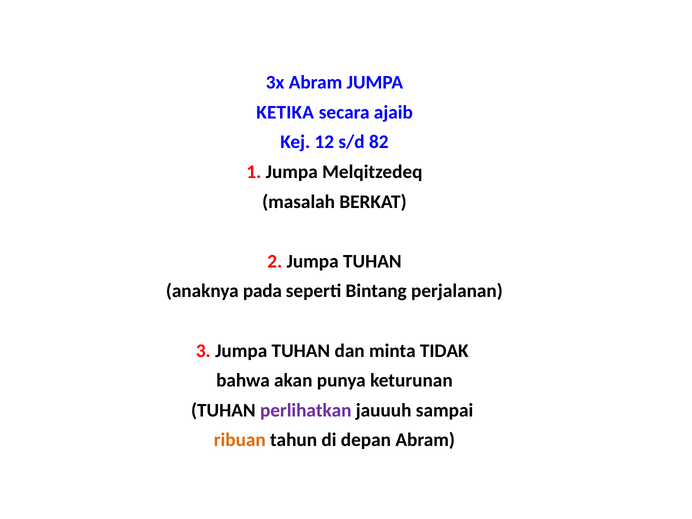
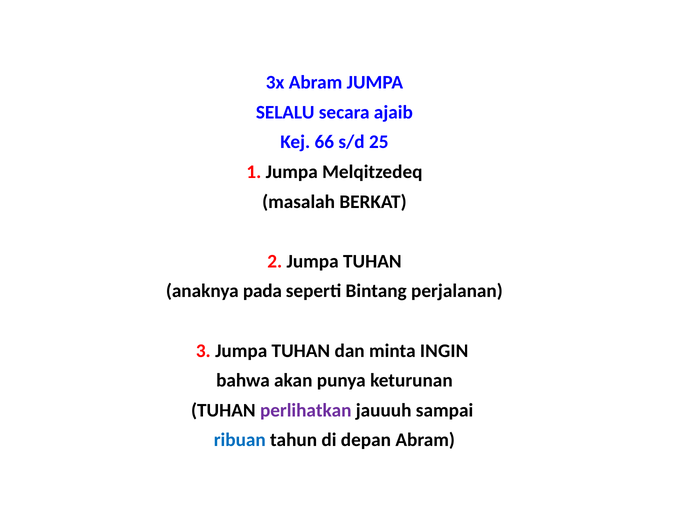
KETIKA: KETIKA -> SELALU
12: 12 -> 66
82: 82 -> 25
TIDAK: TIDAK -> INGIN
ribuan colour: orange -> blue
